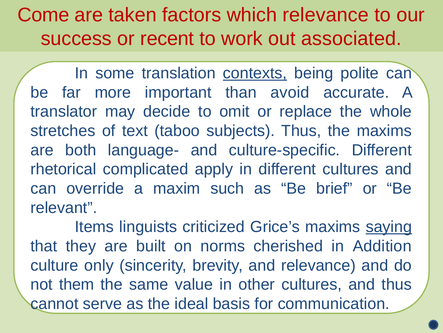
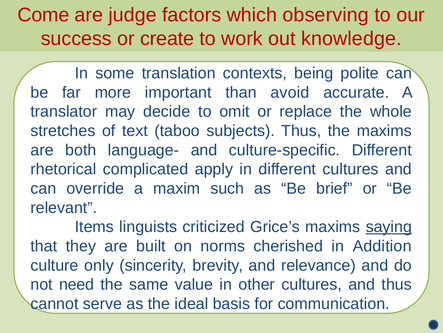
taken: taken -> judge
which relevance: relevance -> observing
recent: recent -> create
associated: associated -> knowledge
contexts underline: present -> none
them: them -> need
